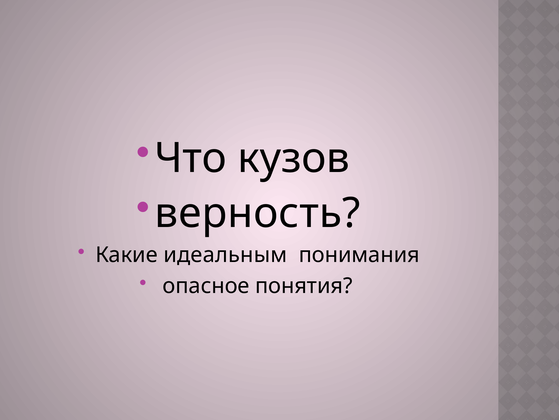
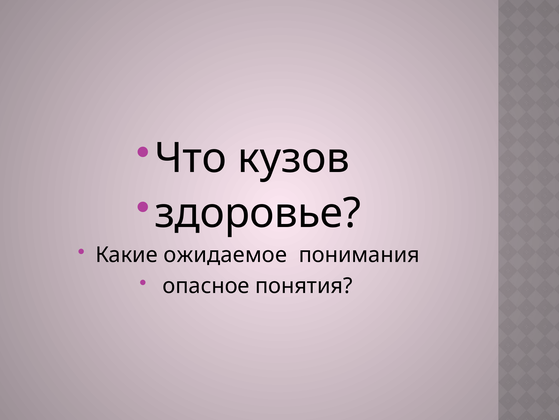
верность: верность -> здоровье
идеальным: идеальным -> ожидаемое
